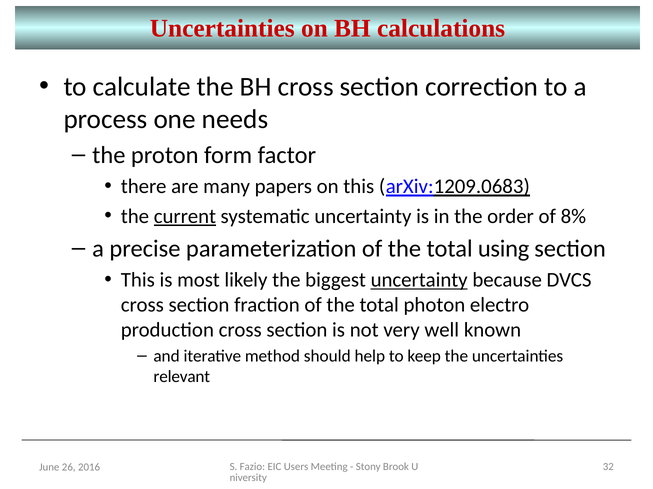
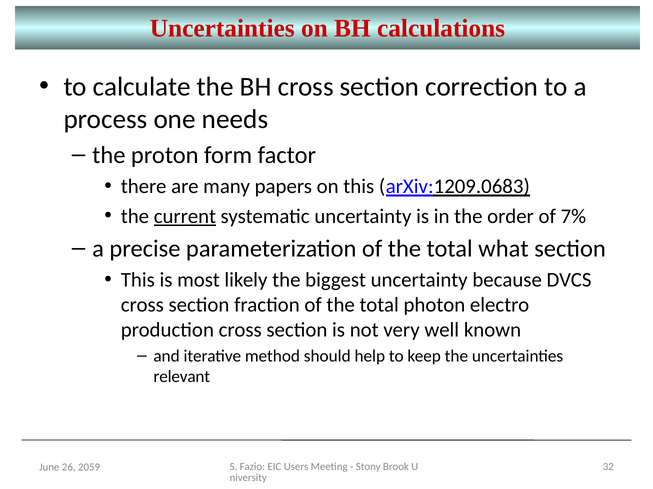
8%: 8% -> 7%
using: using -> what
uncertainty at (419, 280) underline: present -> none
2016: 2016 -> 2059
